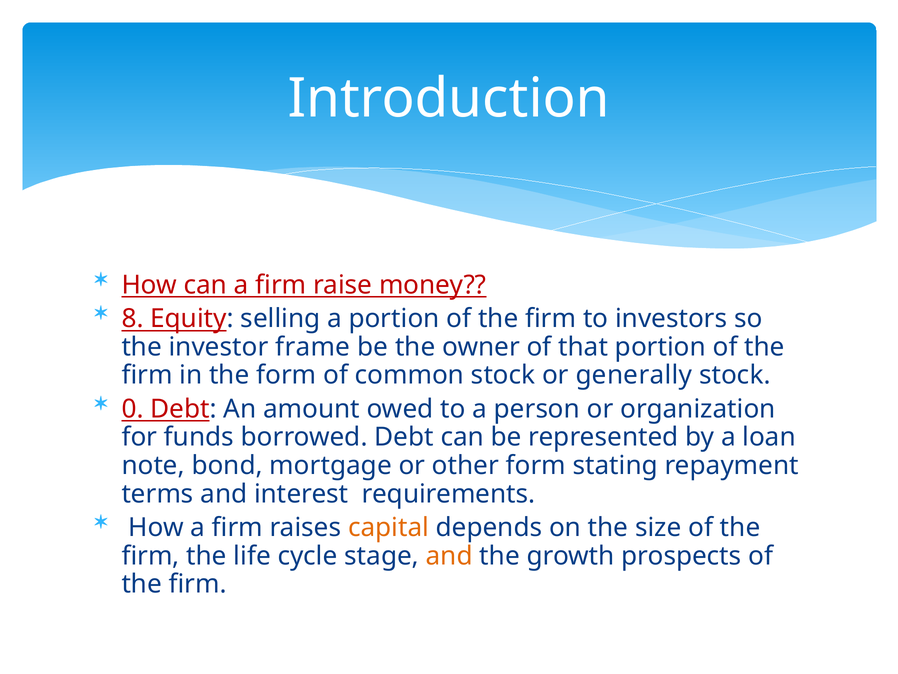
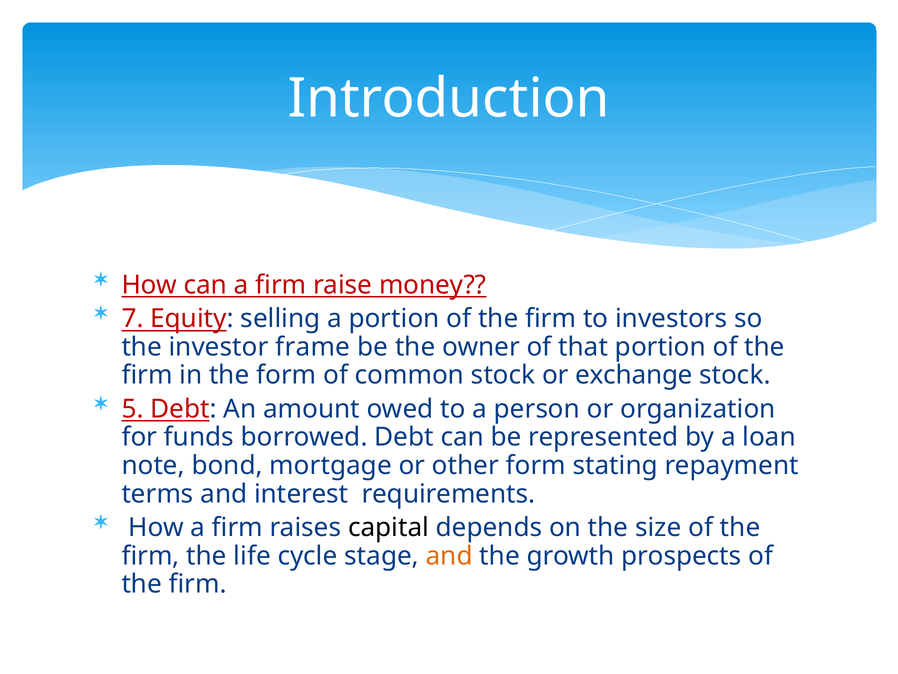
8: 8 -> 7
generally: generally -> exchange
0: 0 -> 5
capital colour: orange -> black
